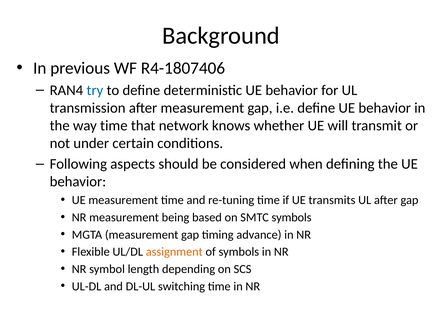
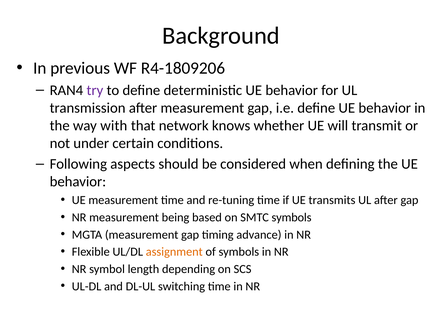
R4-1807406: R4-1807406 -> R4-1809206
try colour: blue -> purple
way time: time -> with
